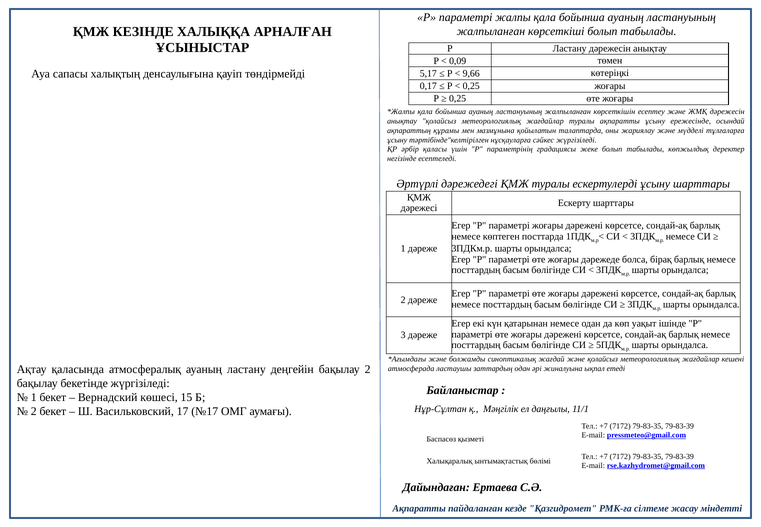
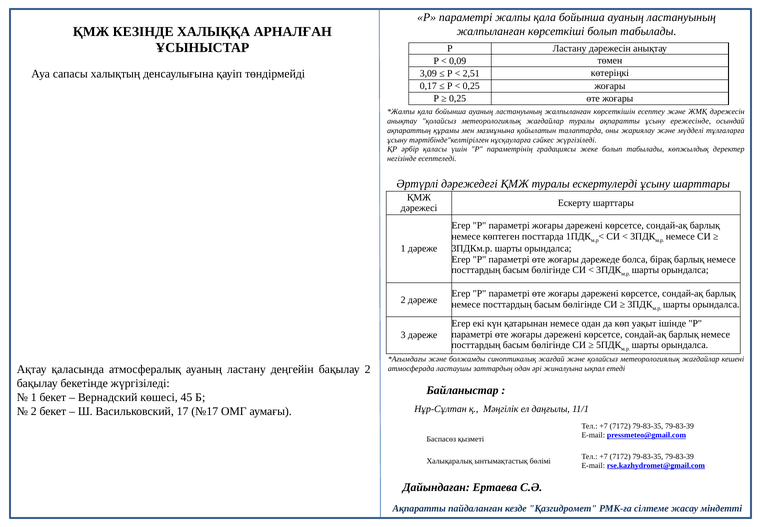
5,17: 5,17 -> 3,09
9,66: 9,66 -> 2,51
15: 15 -> 45
